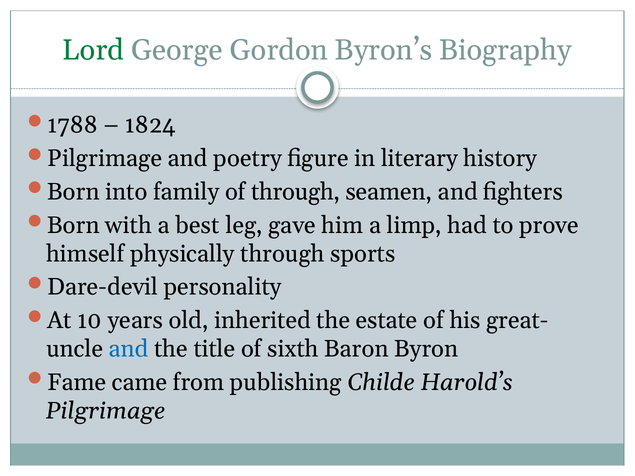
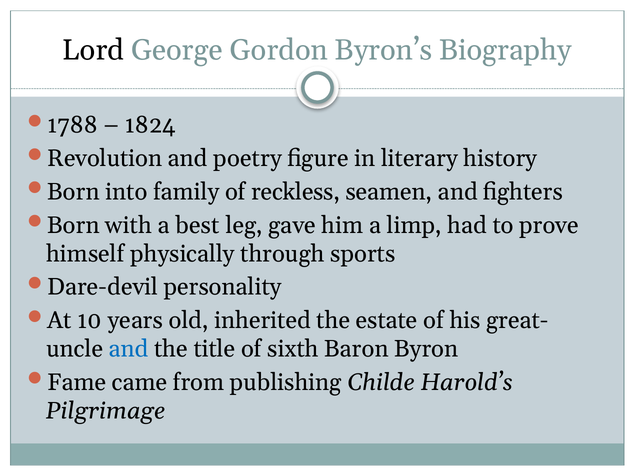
Lord colour: green -> black
Pilgrimage at (105, 159): Pilgrimage -> Revolution
of through: through -> reckless
